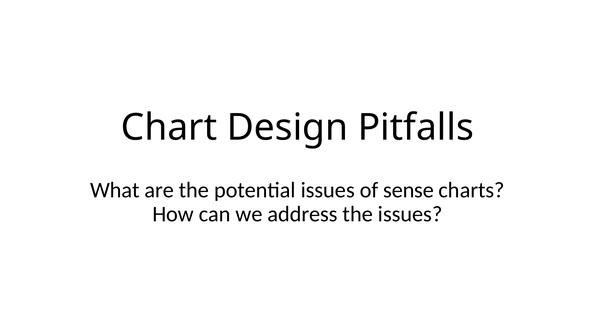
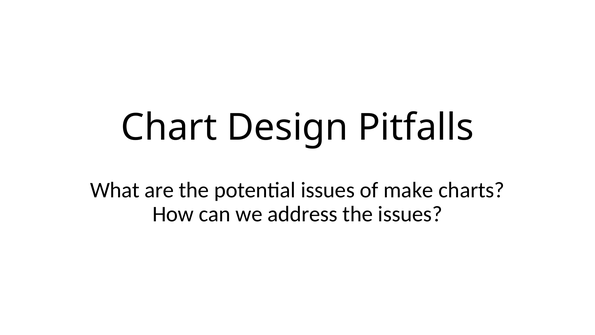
sense: sense -> make
